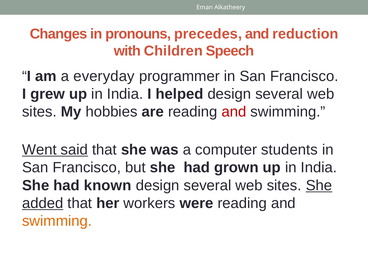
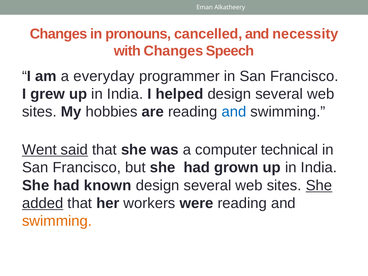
precedes: precedes -> cancelled
reduction: reduction -> necessity
with Children: Children -> Changes
and at (234, 112) colour: red -> blue
students: students -> technical
